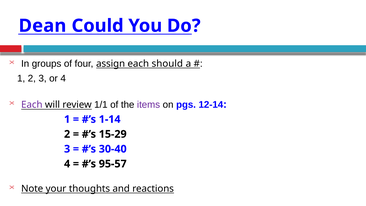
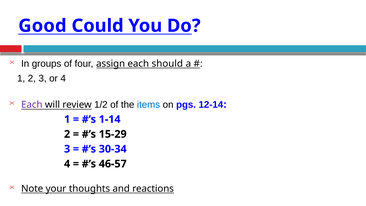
Dean: Dean -> Good
1/1: 1/1 -> 1/2
items colour: purple -> blue
30-40: 30-40 -> 30-34
95-57: 95-57 -> 46-57
